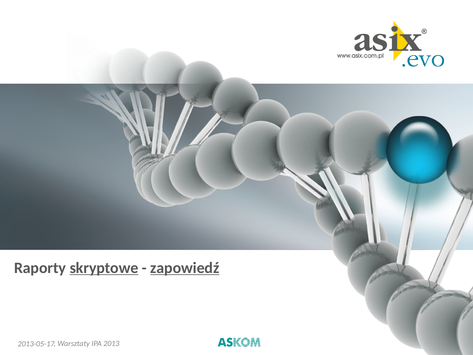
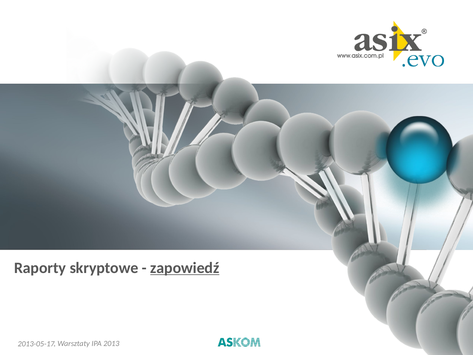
skryptowe underline: present -> none
